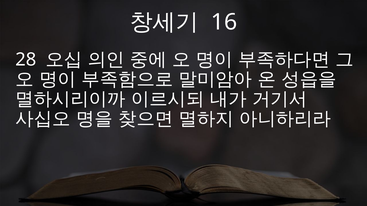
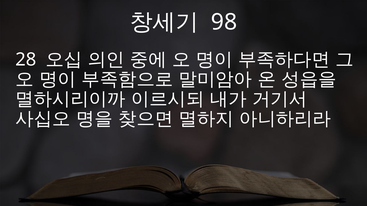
16: 16 -> 98
